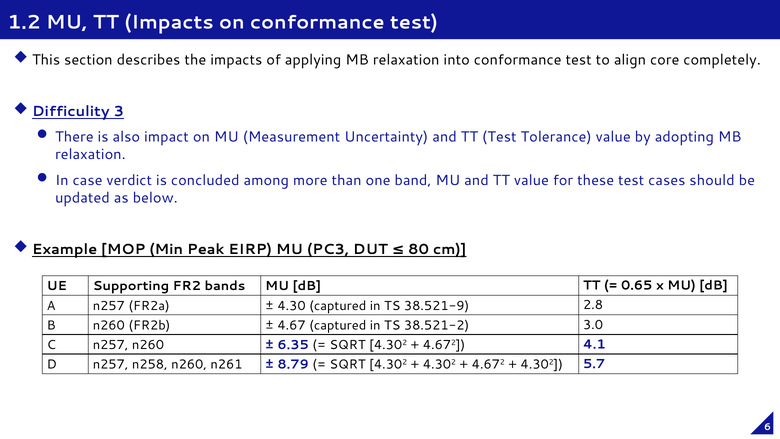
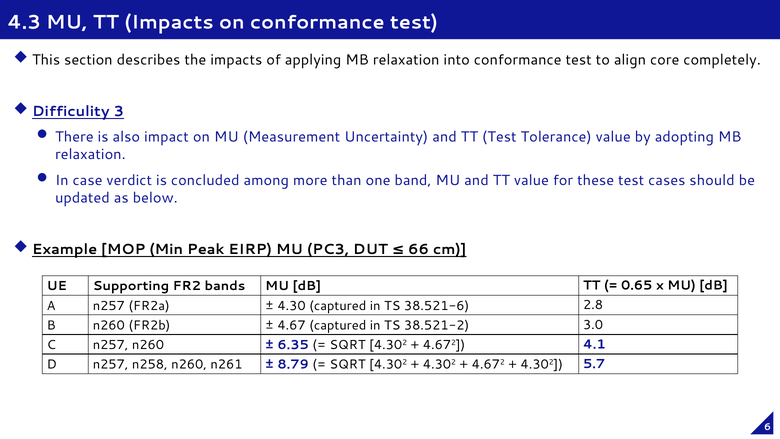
1.2: 1.2 -> 4.3
80: 80 -> 66
38.521-9: 38.521-9 -> 38.521-6
